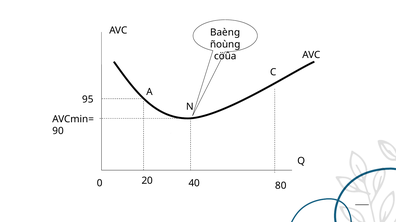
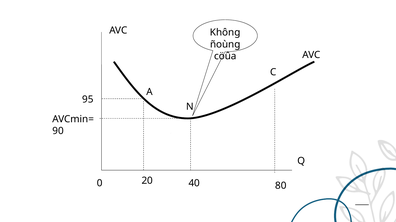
Baèng: Baèng -> Không
